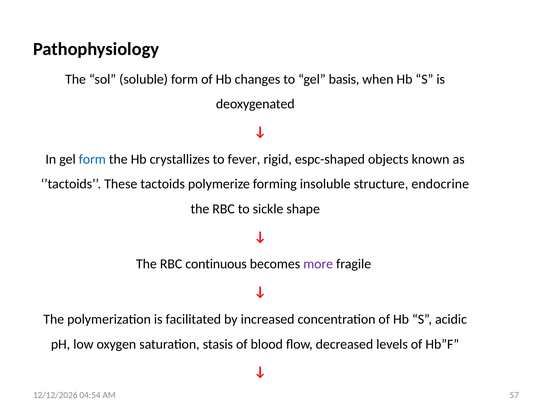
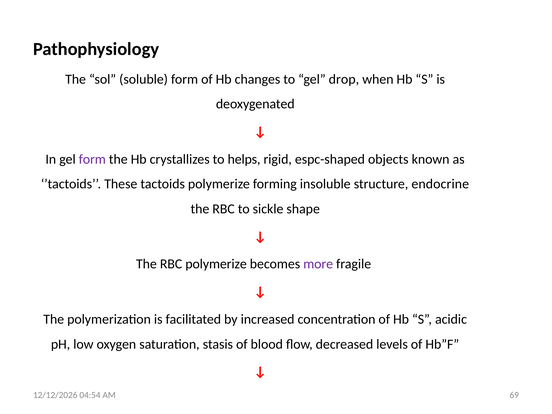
basis: basis -> drop
form at (92, 159) colour: blue -> purple
fever: fever -> helps
RBC continuous: continuous -> polymerize
57: 57 -> 69
